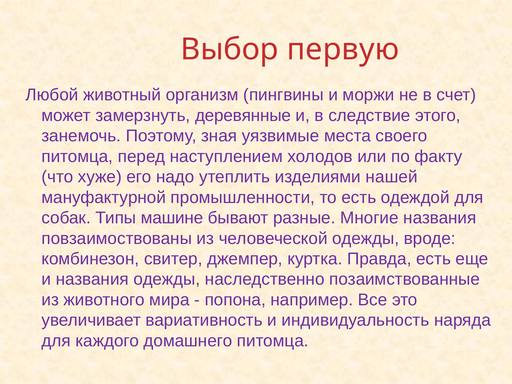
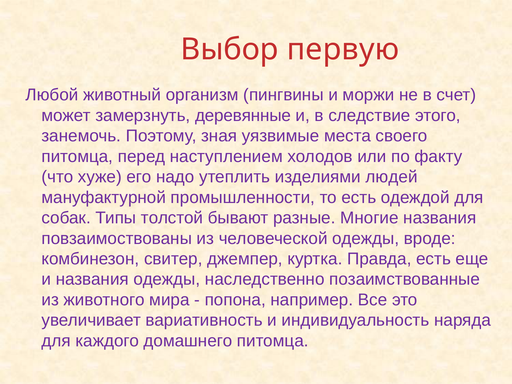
нашей: нашей -> людей
машине: машине -> толстой
